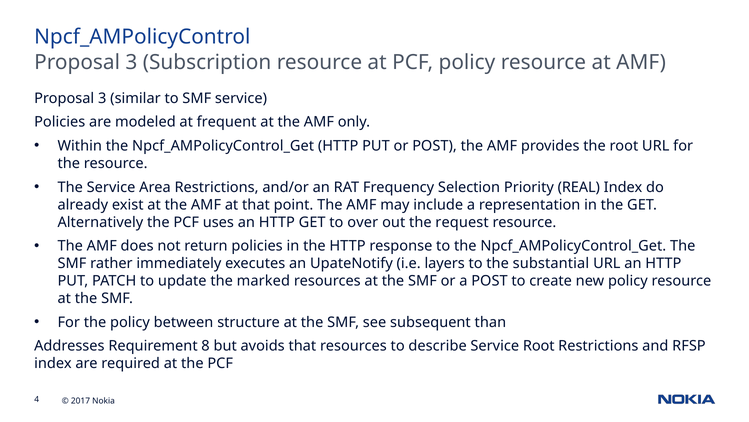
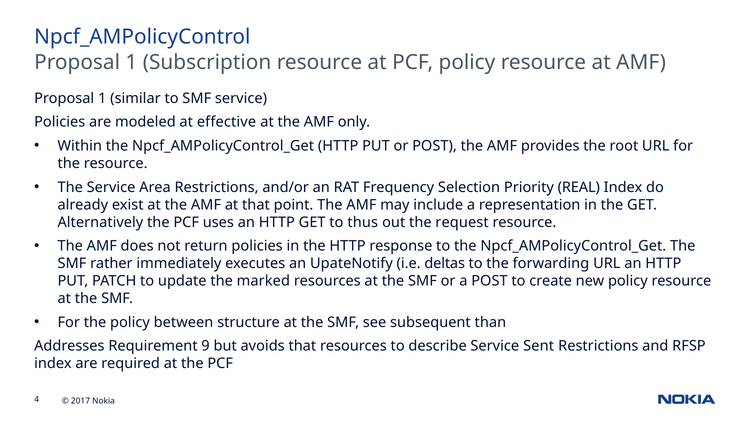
3 at (131, 62): 3 -> 1
3 at (102, 98): 3 -> 1
frequent: frequent -> effective
over: over -> thus
layers: layers -> deltas
substantial: substantial -> forwarding
8: 8 -> 9
Service Root: Root -> Sent
